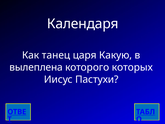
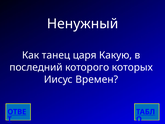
Календаря: Календаря -> Ненужный
вылеплена: вылеплена -> последний
Пастухи: Пастухи -> Времен
